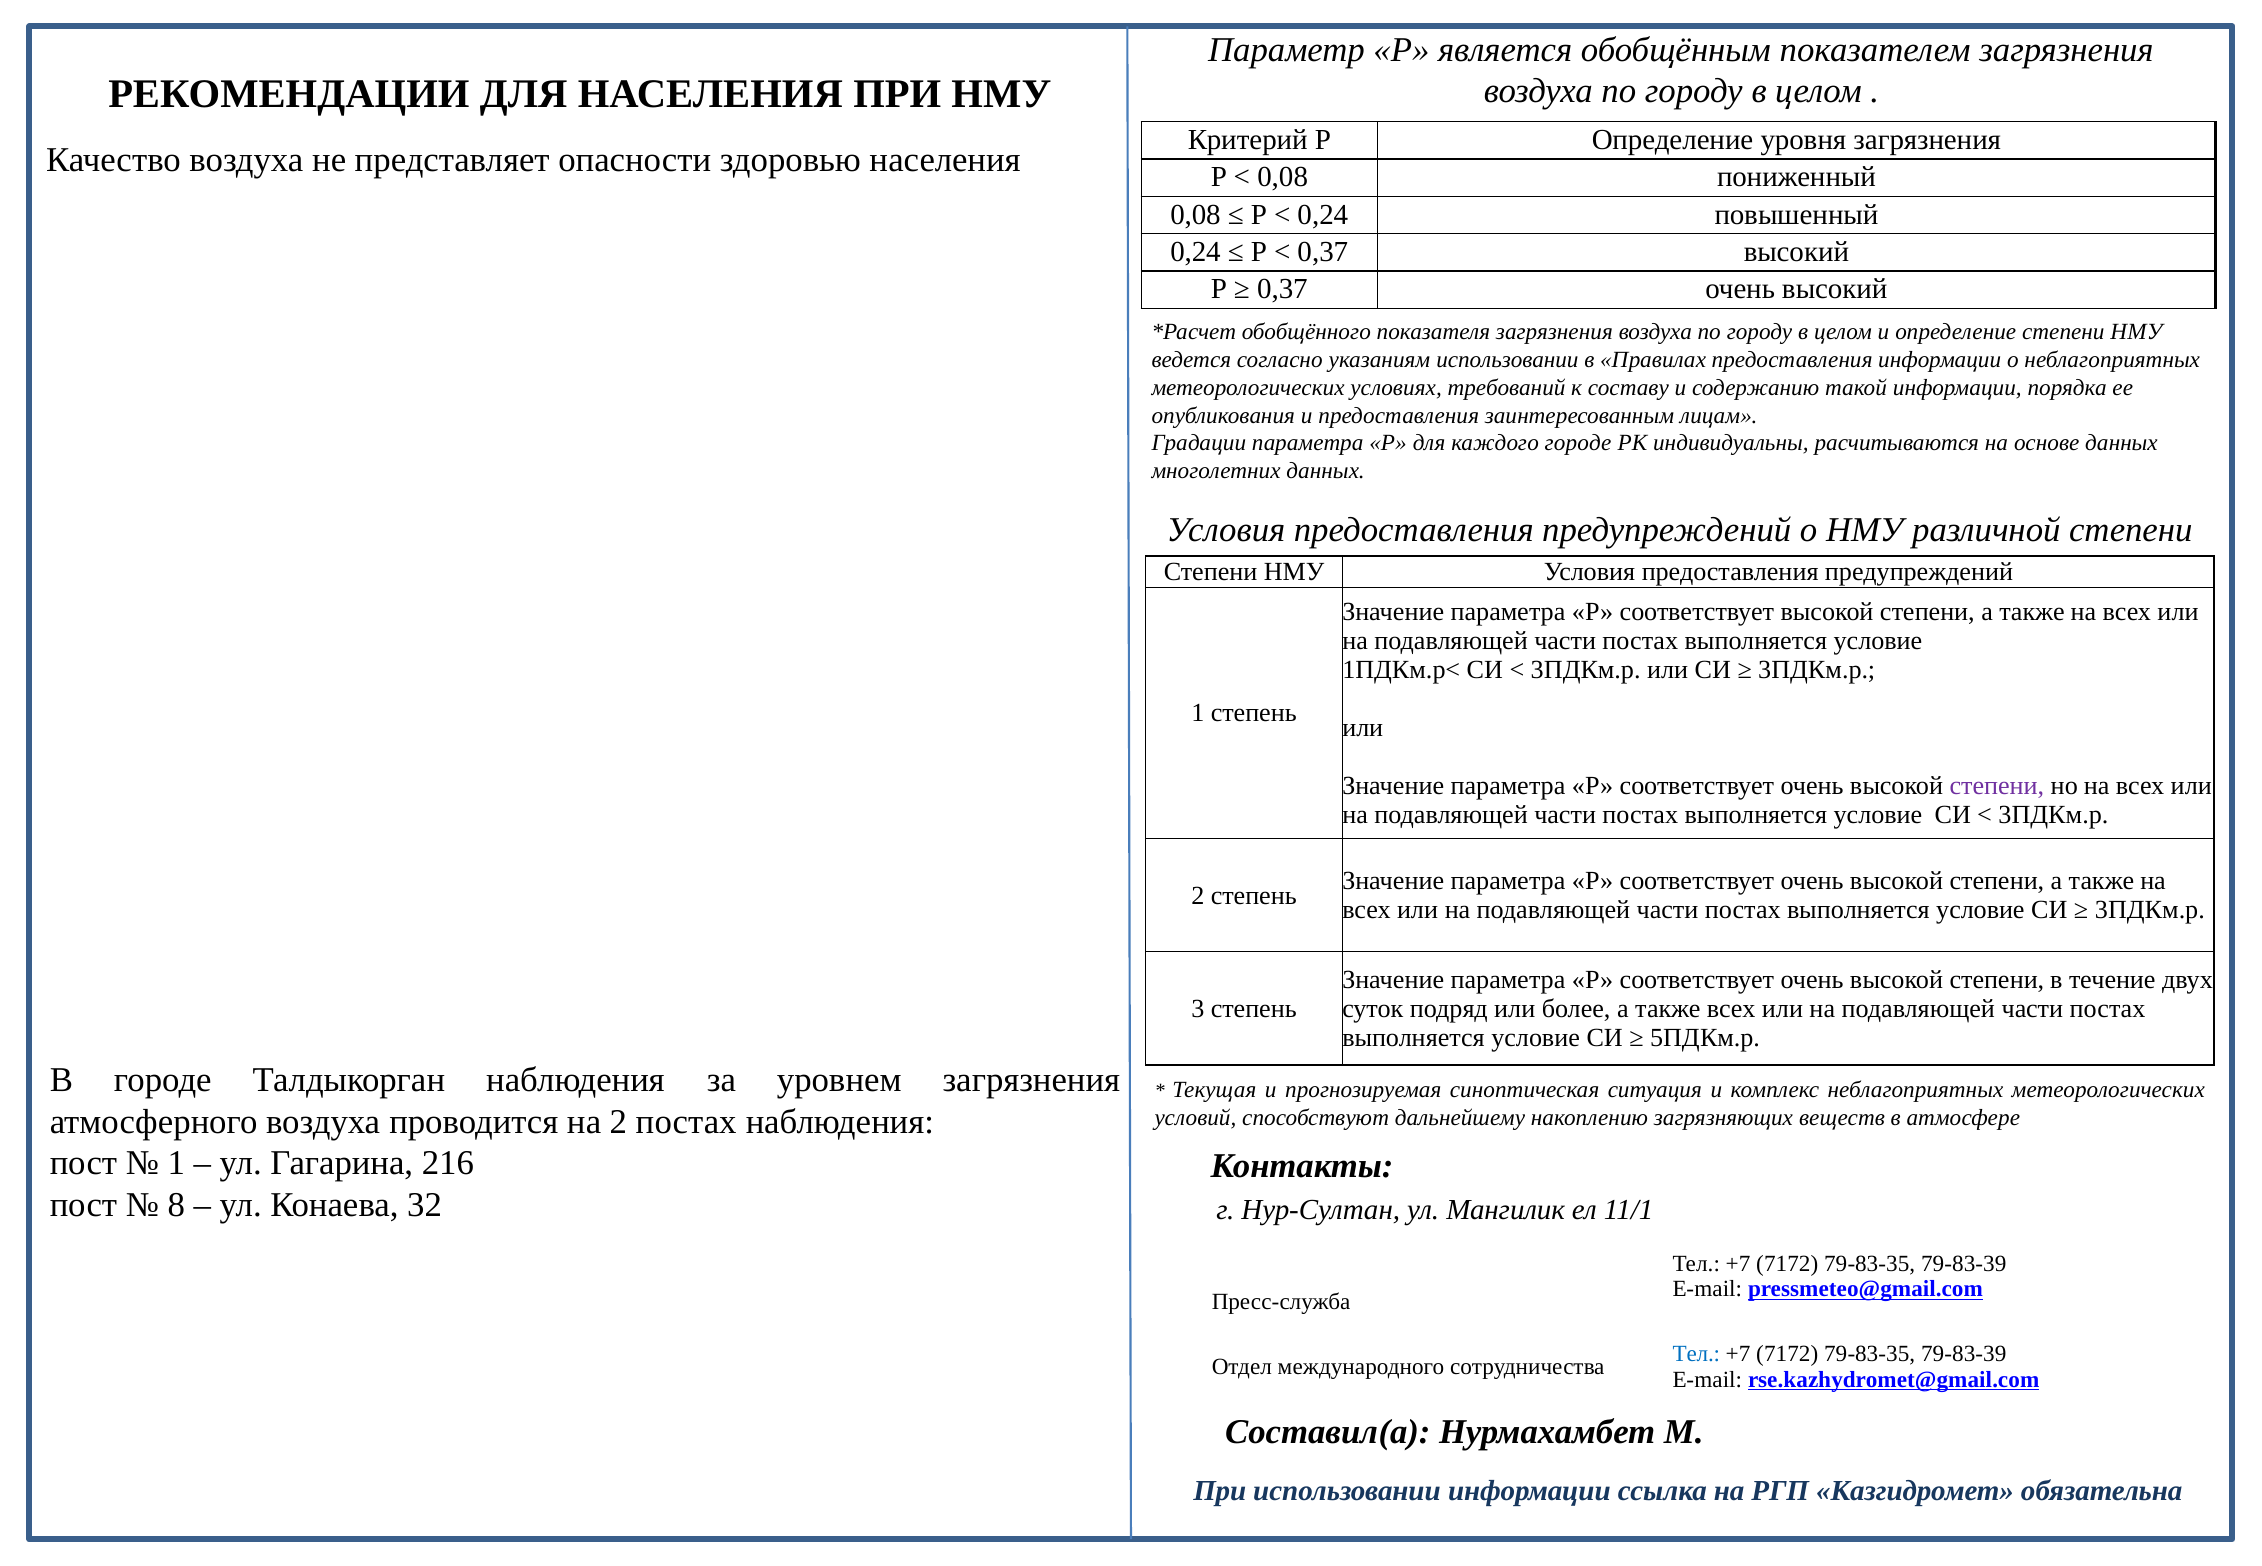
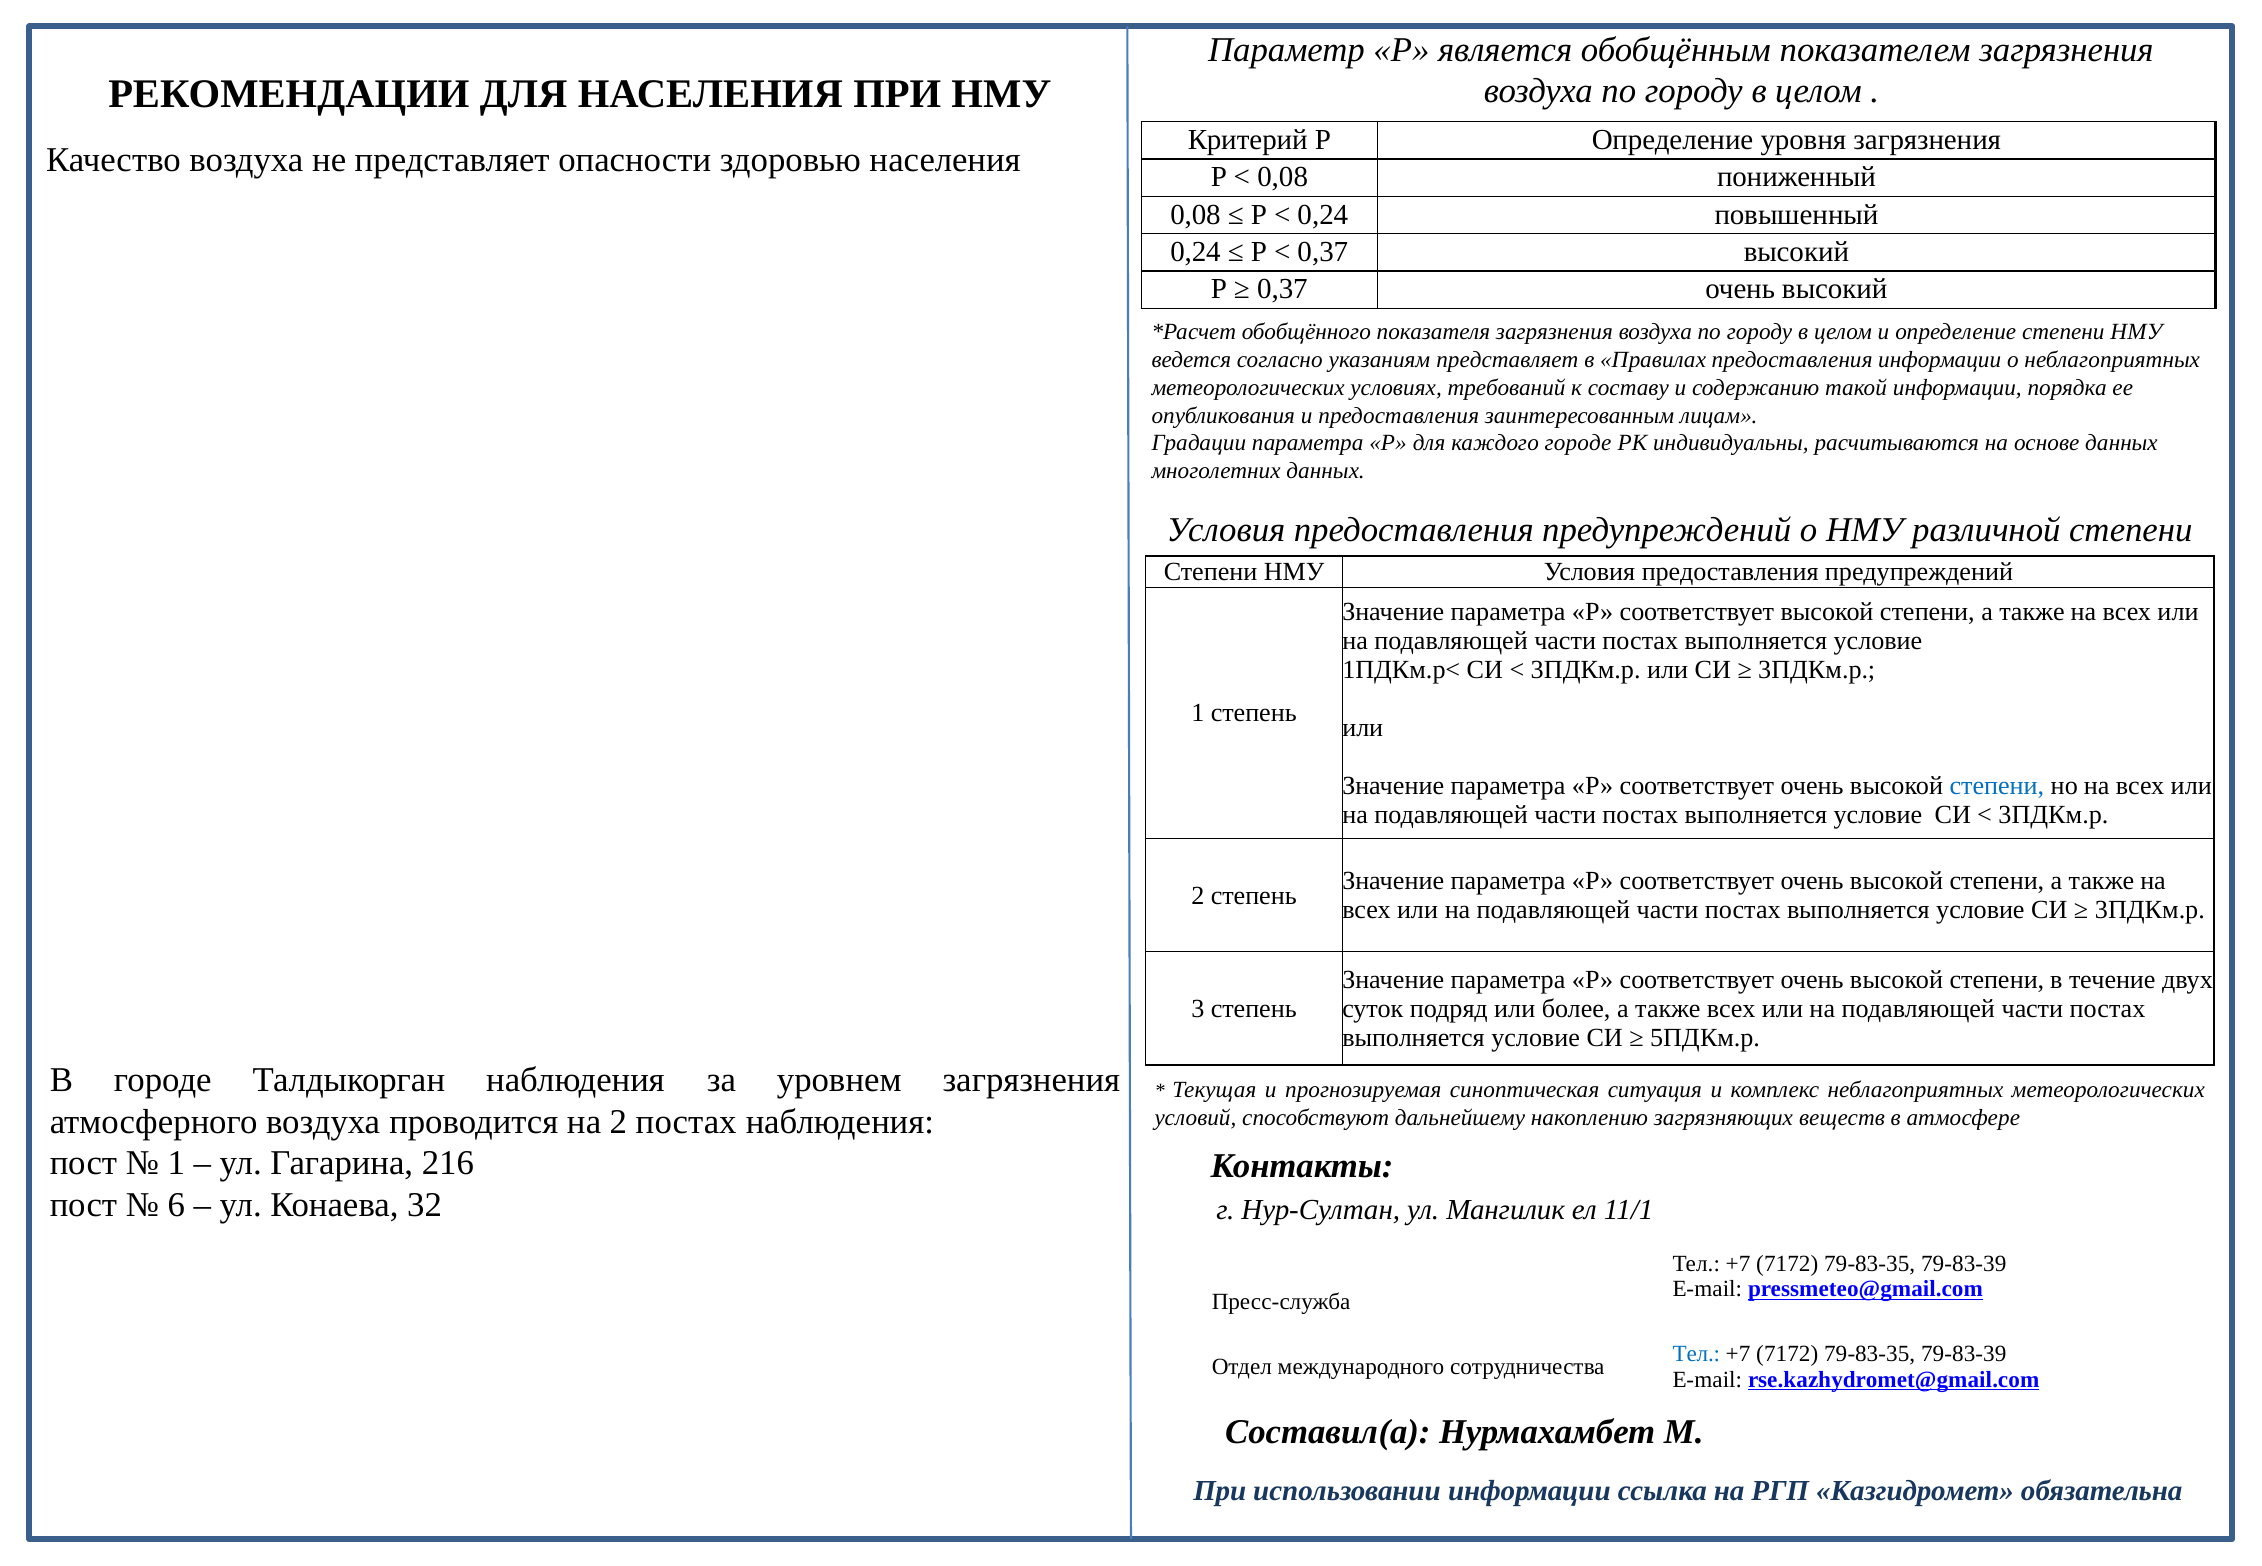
указаниям использовании: использовании -> представляет
степени at (1997, 786) colour: purple -> blue
8: 8 -> 6
